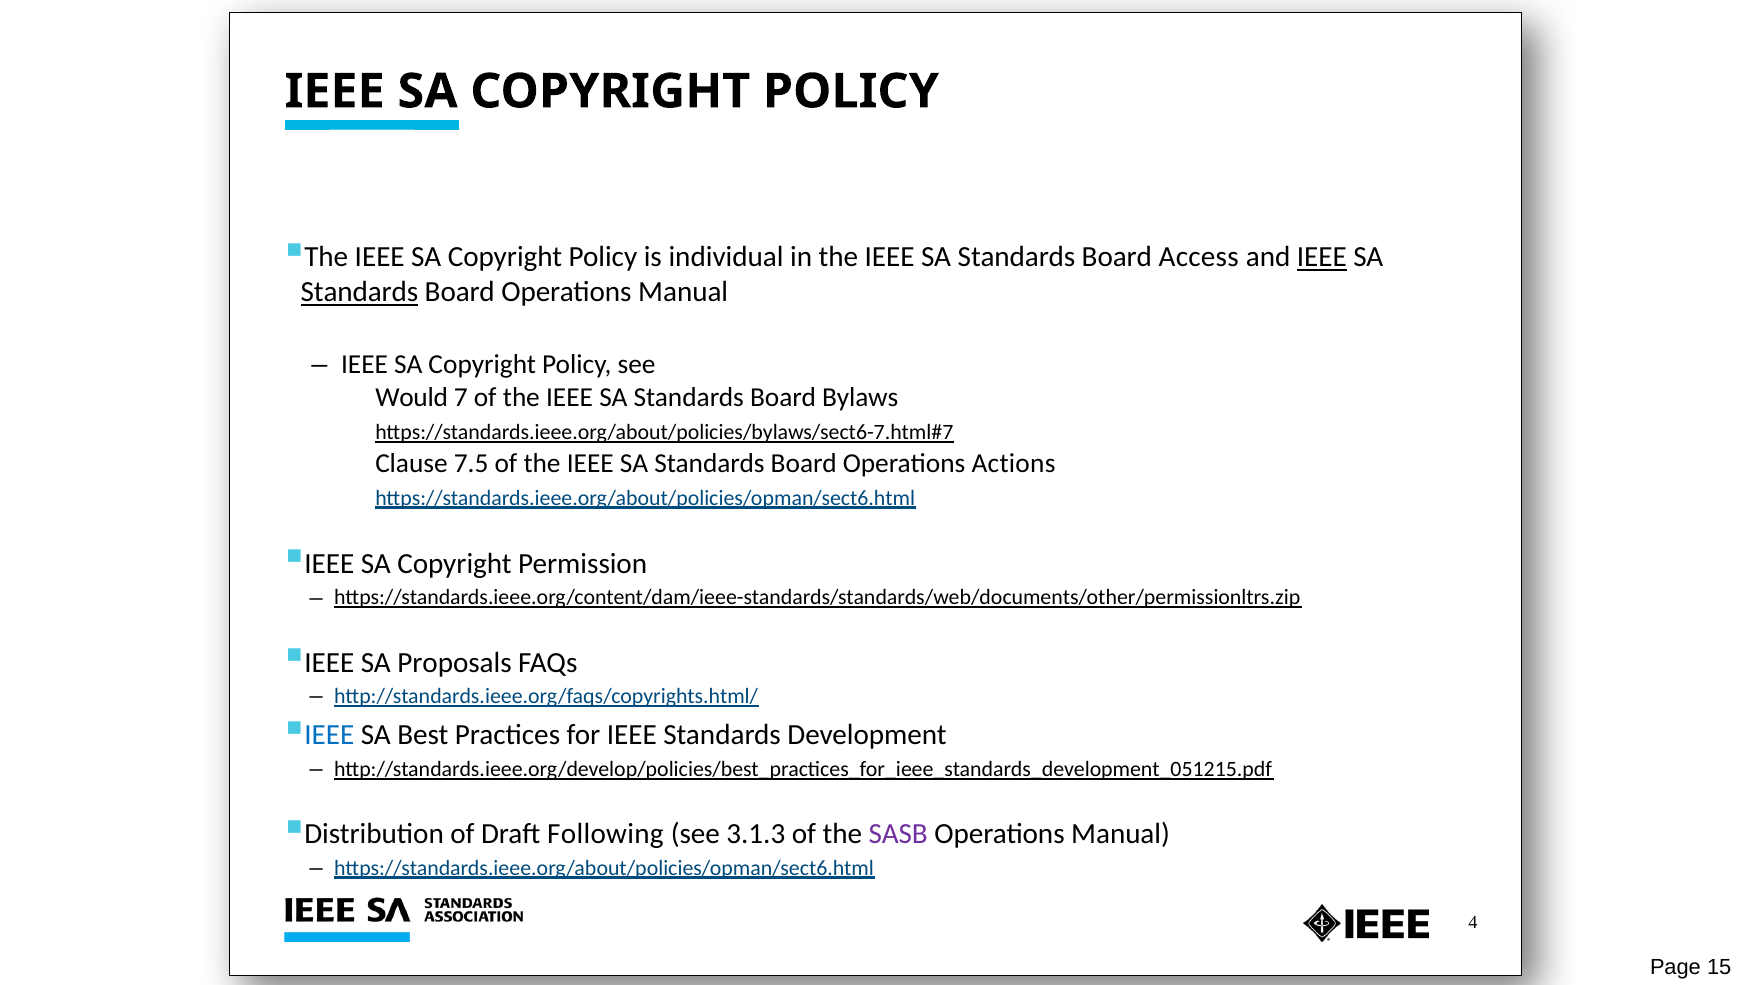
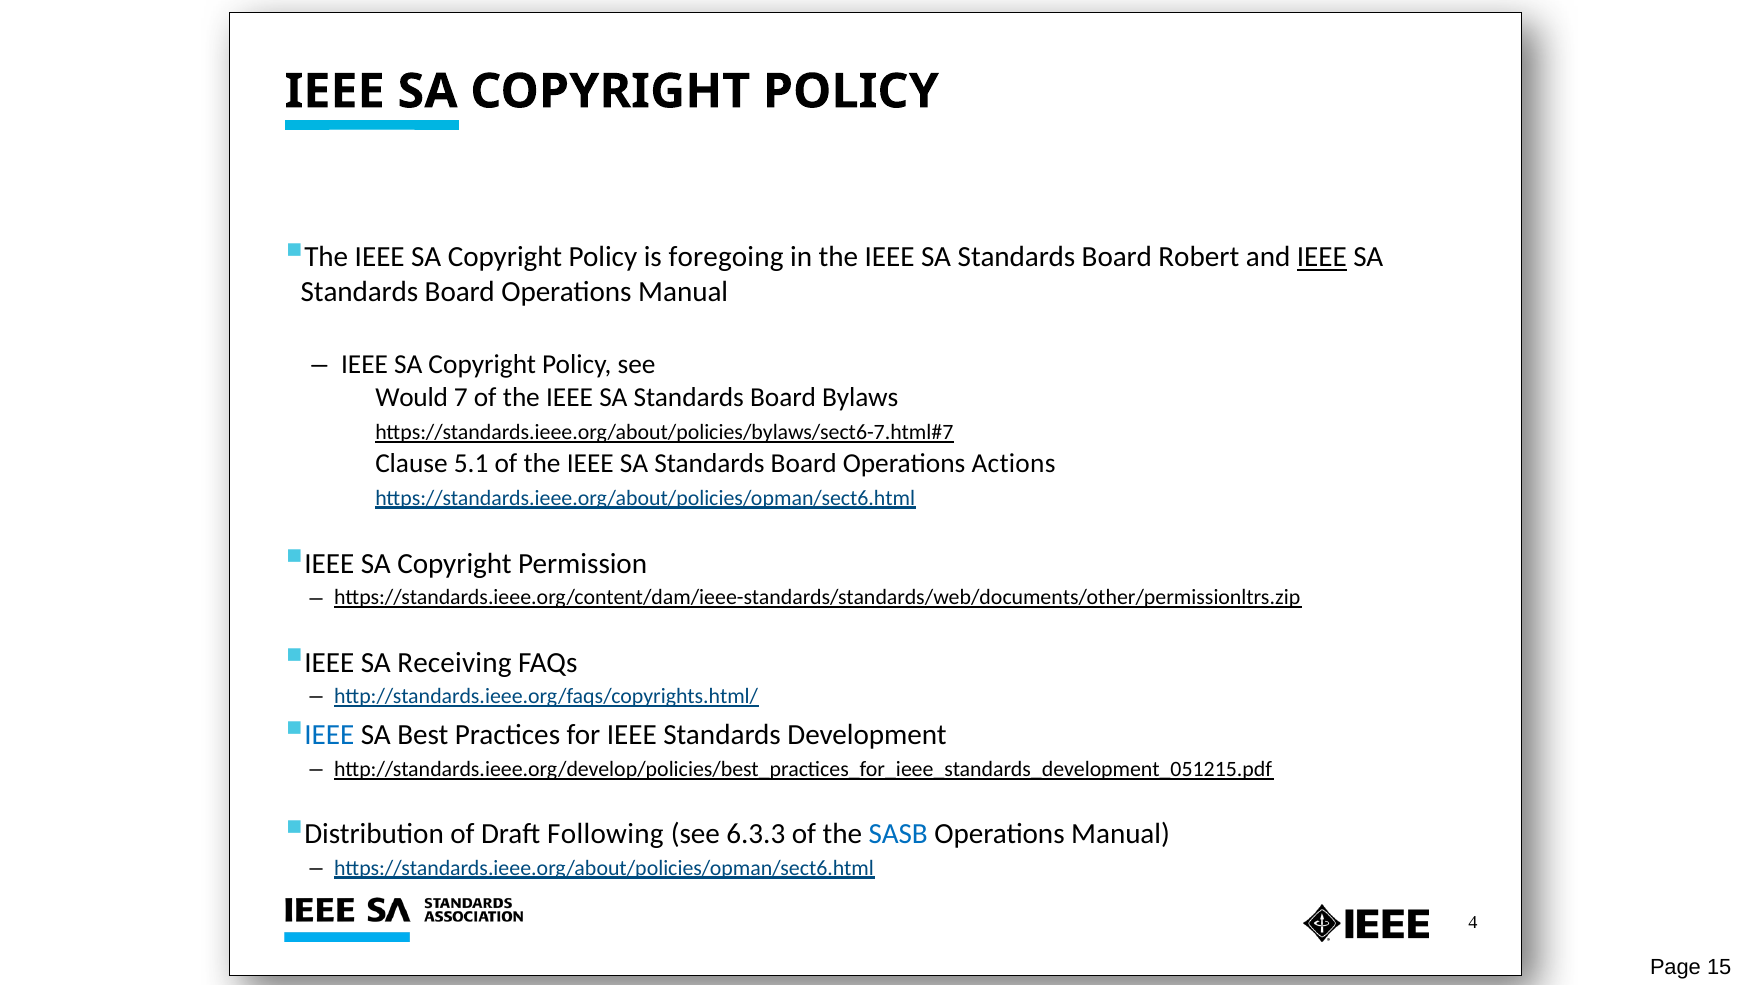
individual: individual -> foregoing
Access: Access -> Robert
Standards at (359, 292) underline: present -> none
7.5: 7.5 -> 5.1
Proposals: Proposals -> Receiving
3.1.3: 3.1.3 -> 6.3.3
SASB colour: purple -> blue
